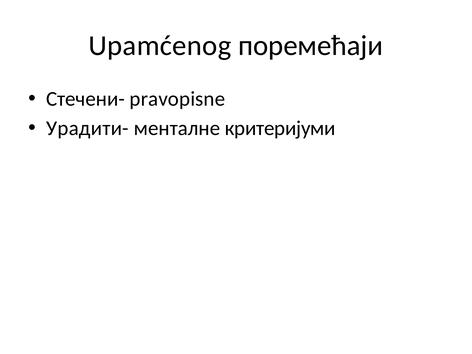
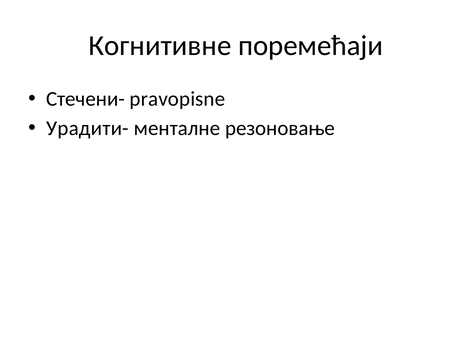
Upamćenog: Upamćenog -> Когнитивне
критеријуми: критеријуми -> резоновање
